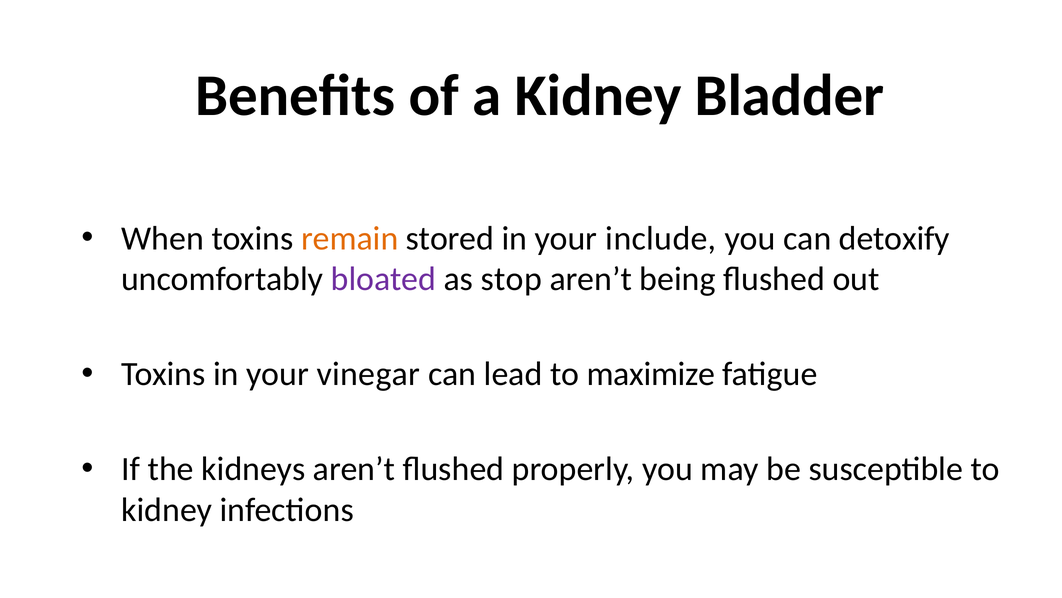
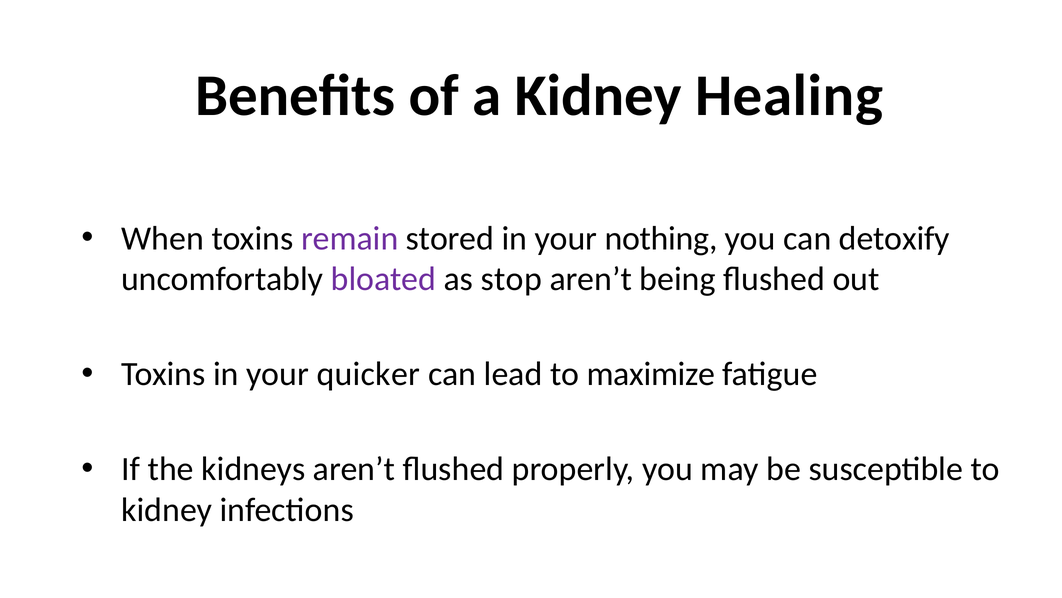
Bladder: Bladder -> Healing
remain colour: orange -> purple
include: include -> nothing
vinegar: vinegar -> quicker
